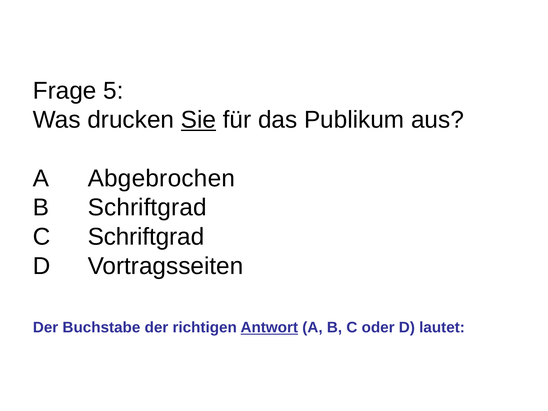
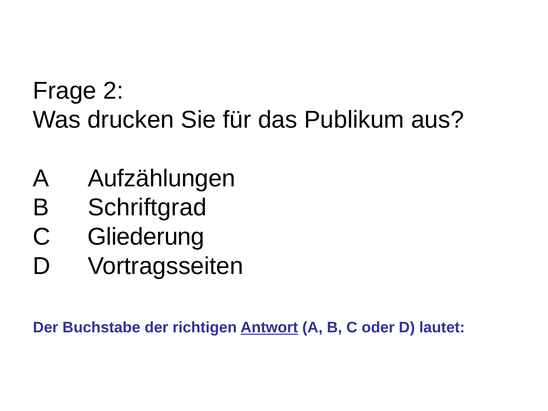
5: 5 -> 2
Sie underline: present -> none
Abgebrochen: Abgebrochen -> Aufzählungen
C Schriftgrad: Schriftgrad -> Gliederung
